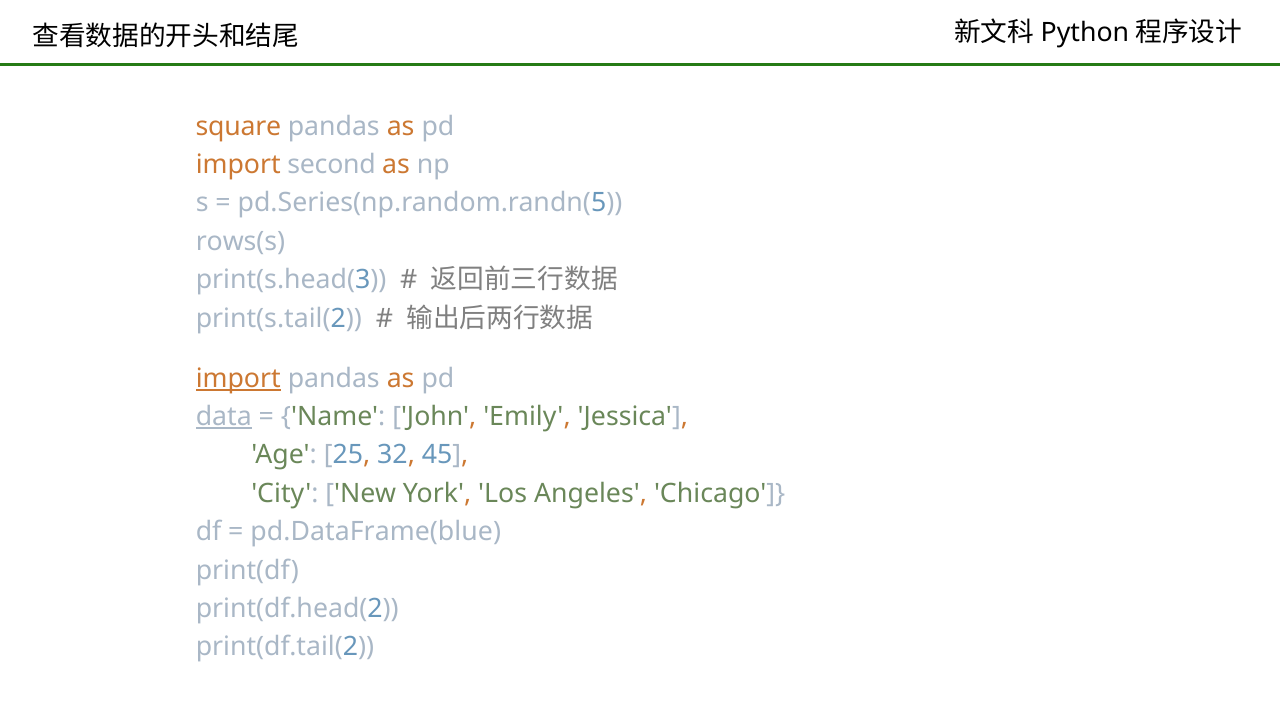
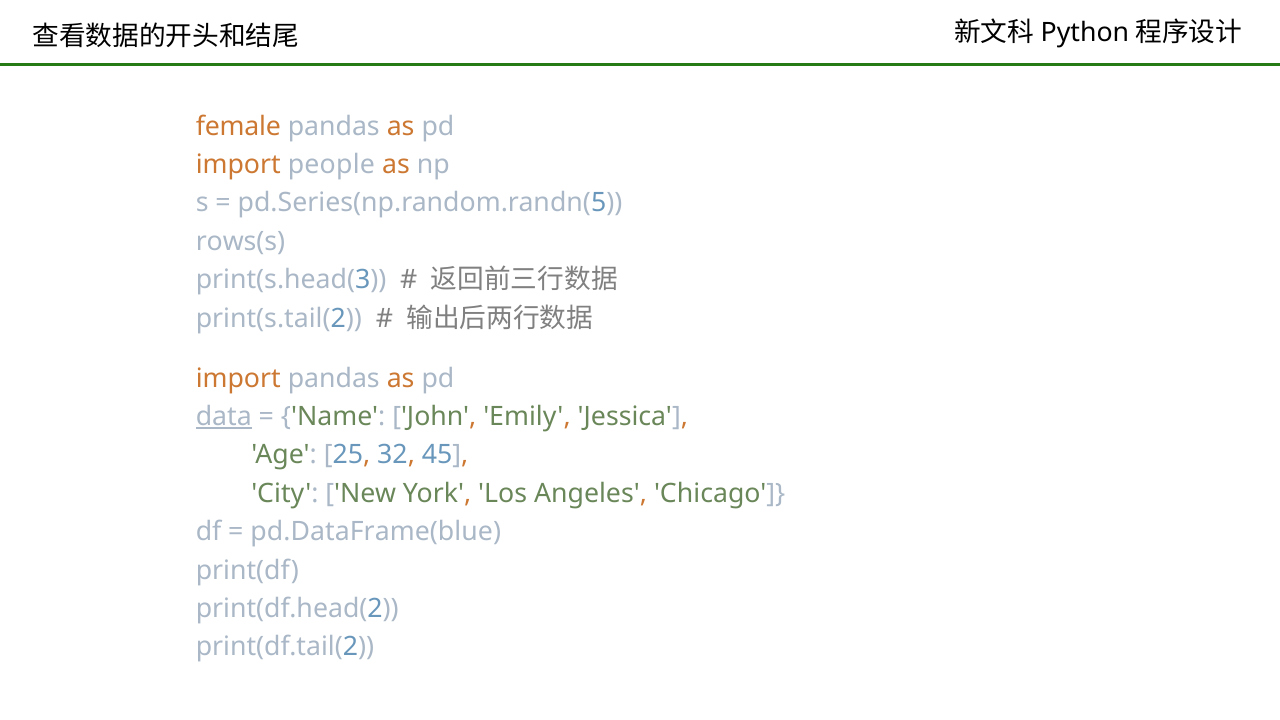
square: square -> female
second: second -> people
import at (238, 378) underline: present -> none
